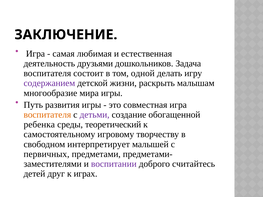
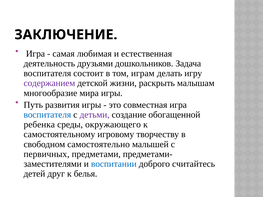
одной: одной -> играм
воспитателя at (47, 115) colour: orange -> blue
теоретический: теоретический -> окружающего
интерпретирует: интерпретирует -> самостоятельно
воспитании colour: purple -> blue
играх: играх -> белья
